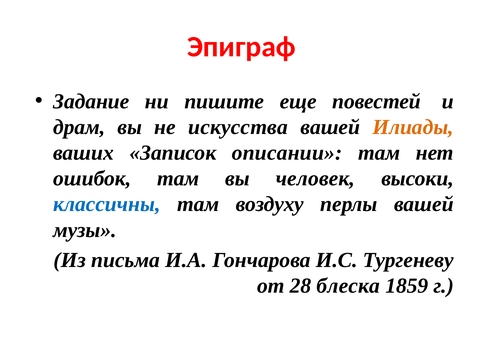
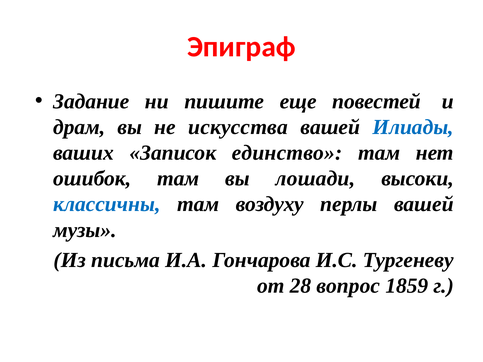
Илиады colour: orange -> blue
описании: описании -> единство
человек: человек -> лошади
блеска: блеска -> вопрос
